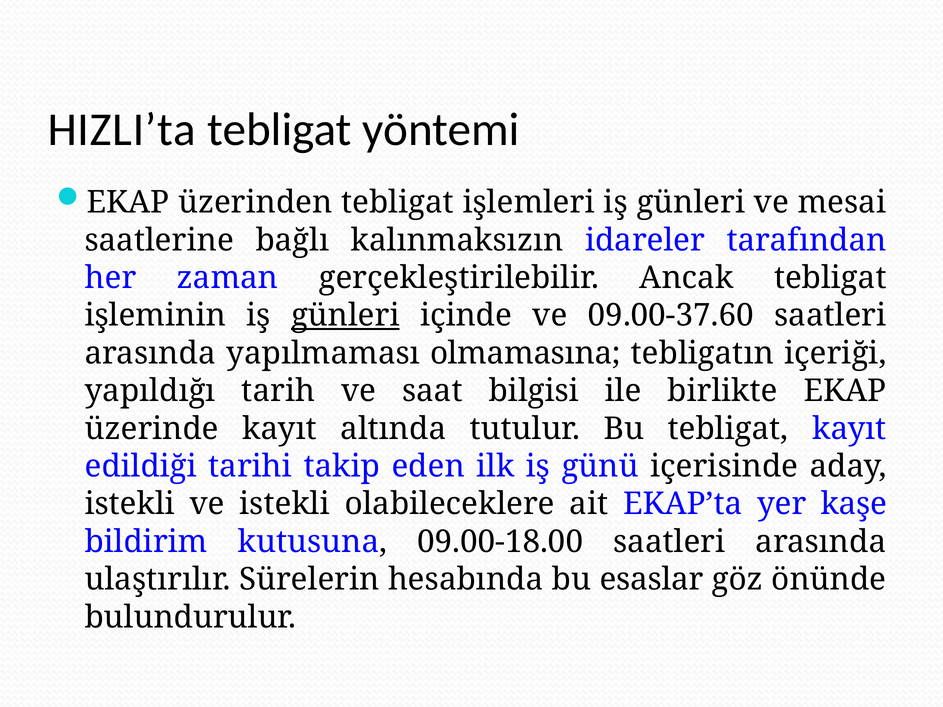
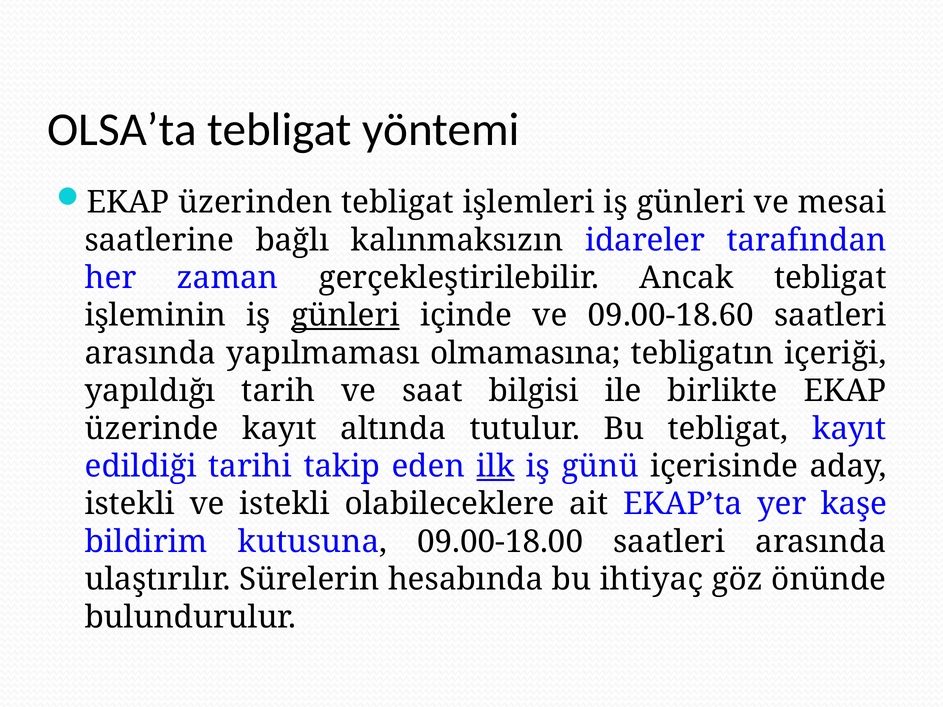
HIZLI’ta: HIZLI’ta -> OLSA’ta
09.00-37.60: 09.00-37.60 -> 09.00-18.60
ilk underline: none -> present
esaslar: esaslar -> ihtiyaç
